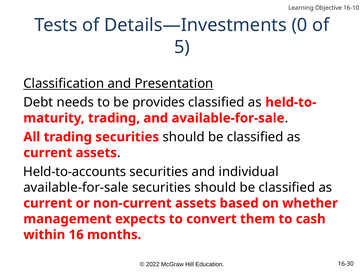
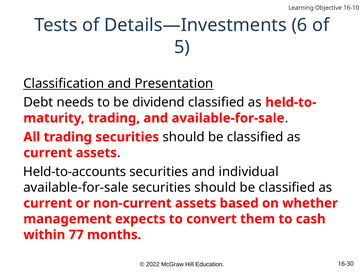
0: 0 -> 6
provides: provides -> dividend
16: 16 -> 77
